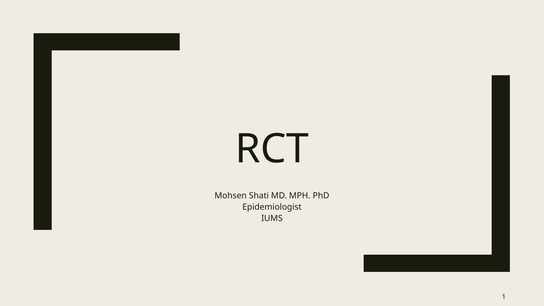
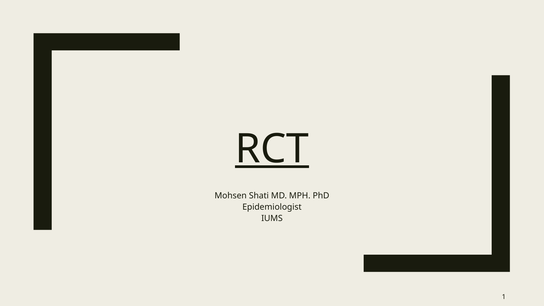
RCT underline: none -> present
